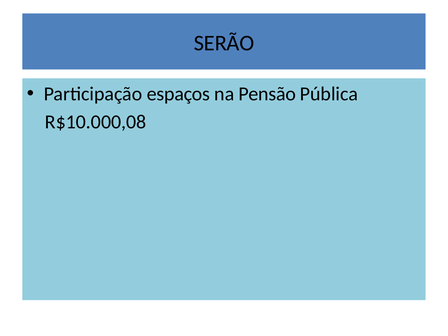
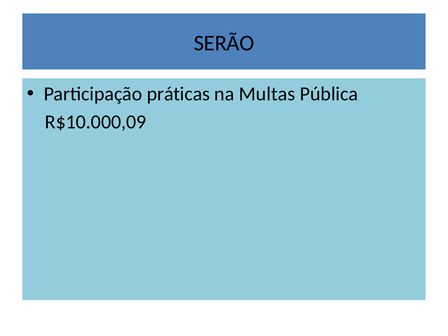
espaços: espaços -> práticas
Pensão: Pensão -> Multas
R$10.000,08: R$10.000,08 -> R$10.000,09
